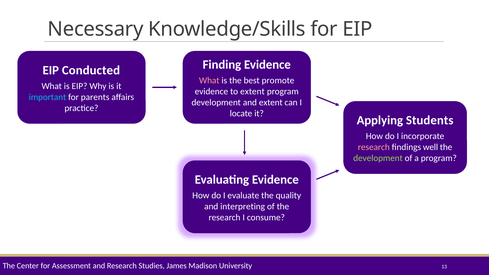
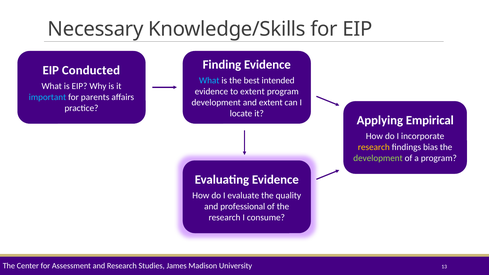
What at (209, 81) colour: pink -> light blue
promote: promote -> intended
Students: Students -> Empirical
research at (374, 147) colour: pink -> yellow
well: well -> bias
interpreting: interpreting -> professional
